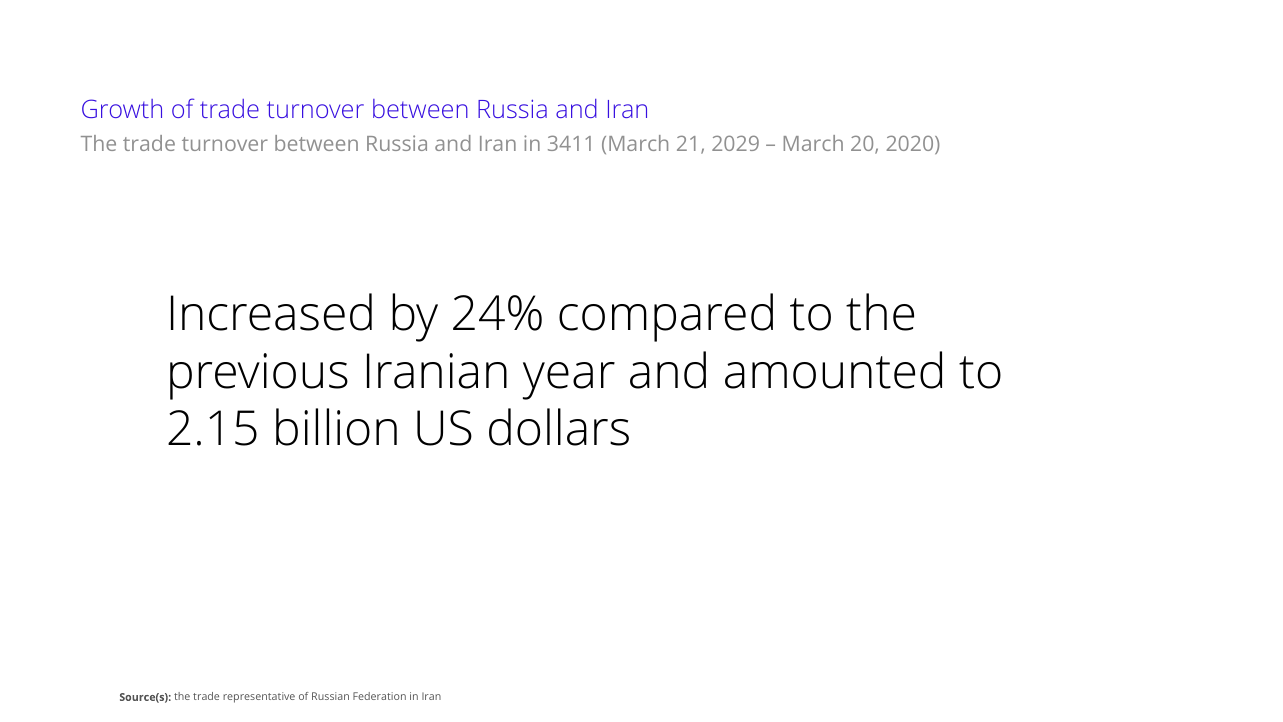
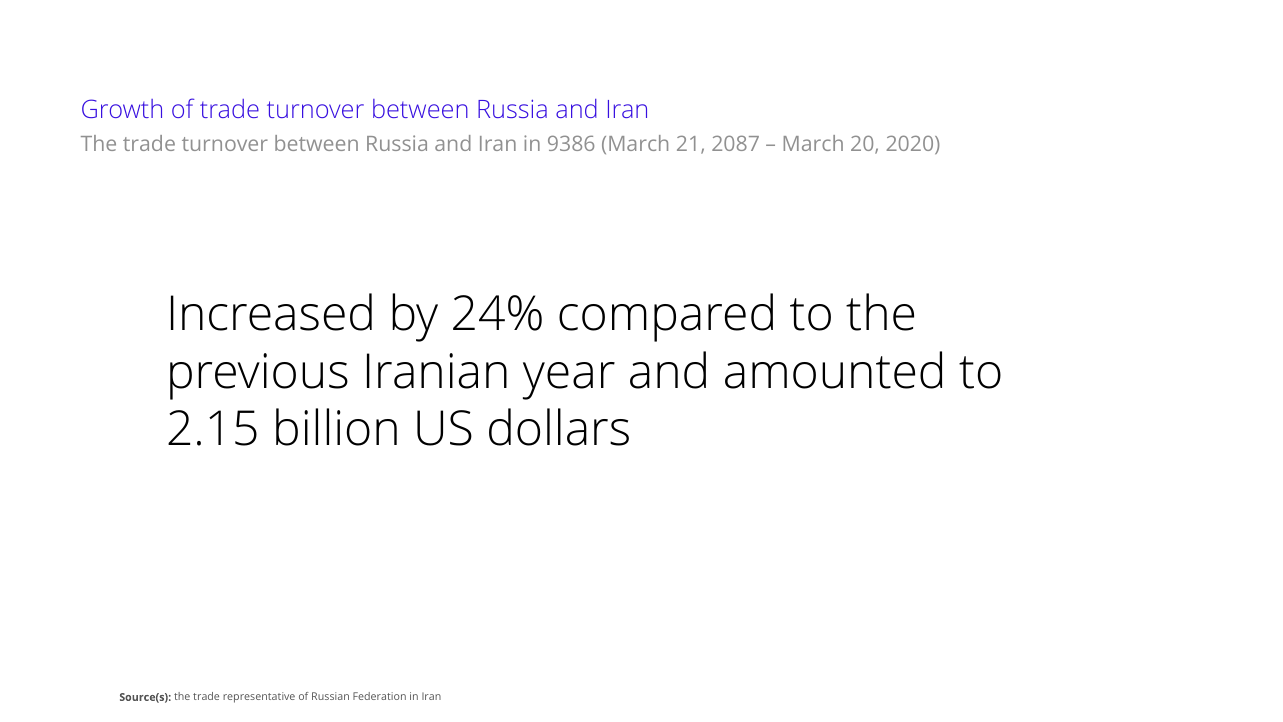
3411: 3411 -> 9386
2029: 2029 -> 2087
